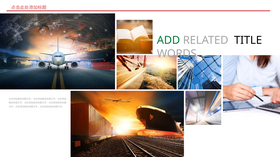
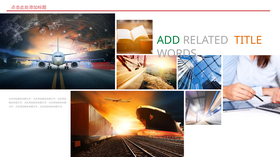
TITLE colour: black -> orange
